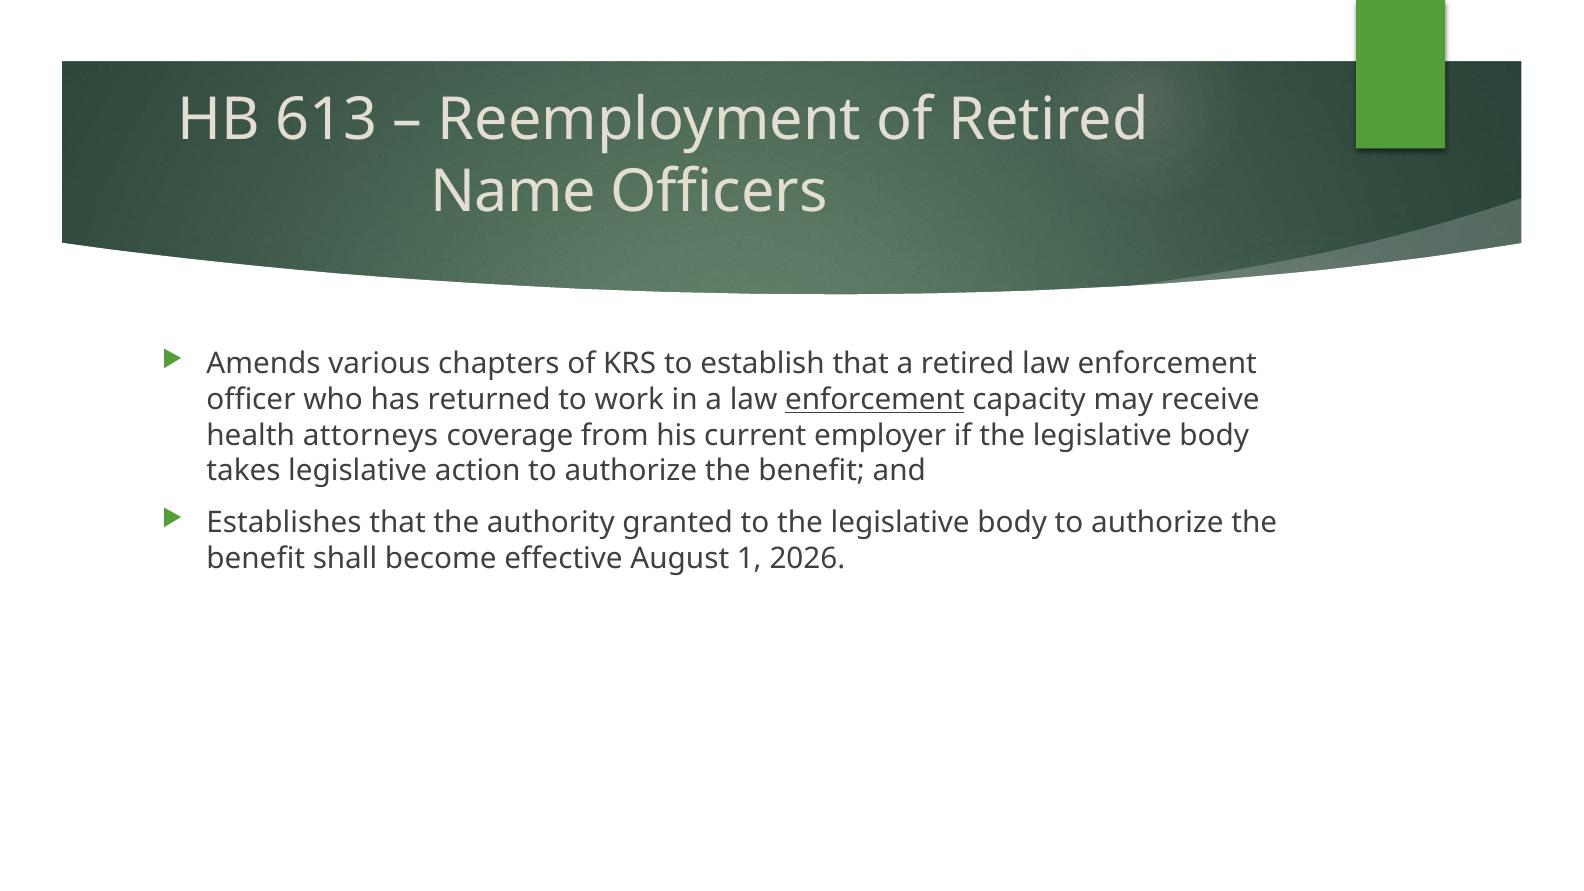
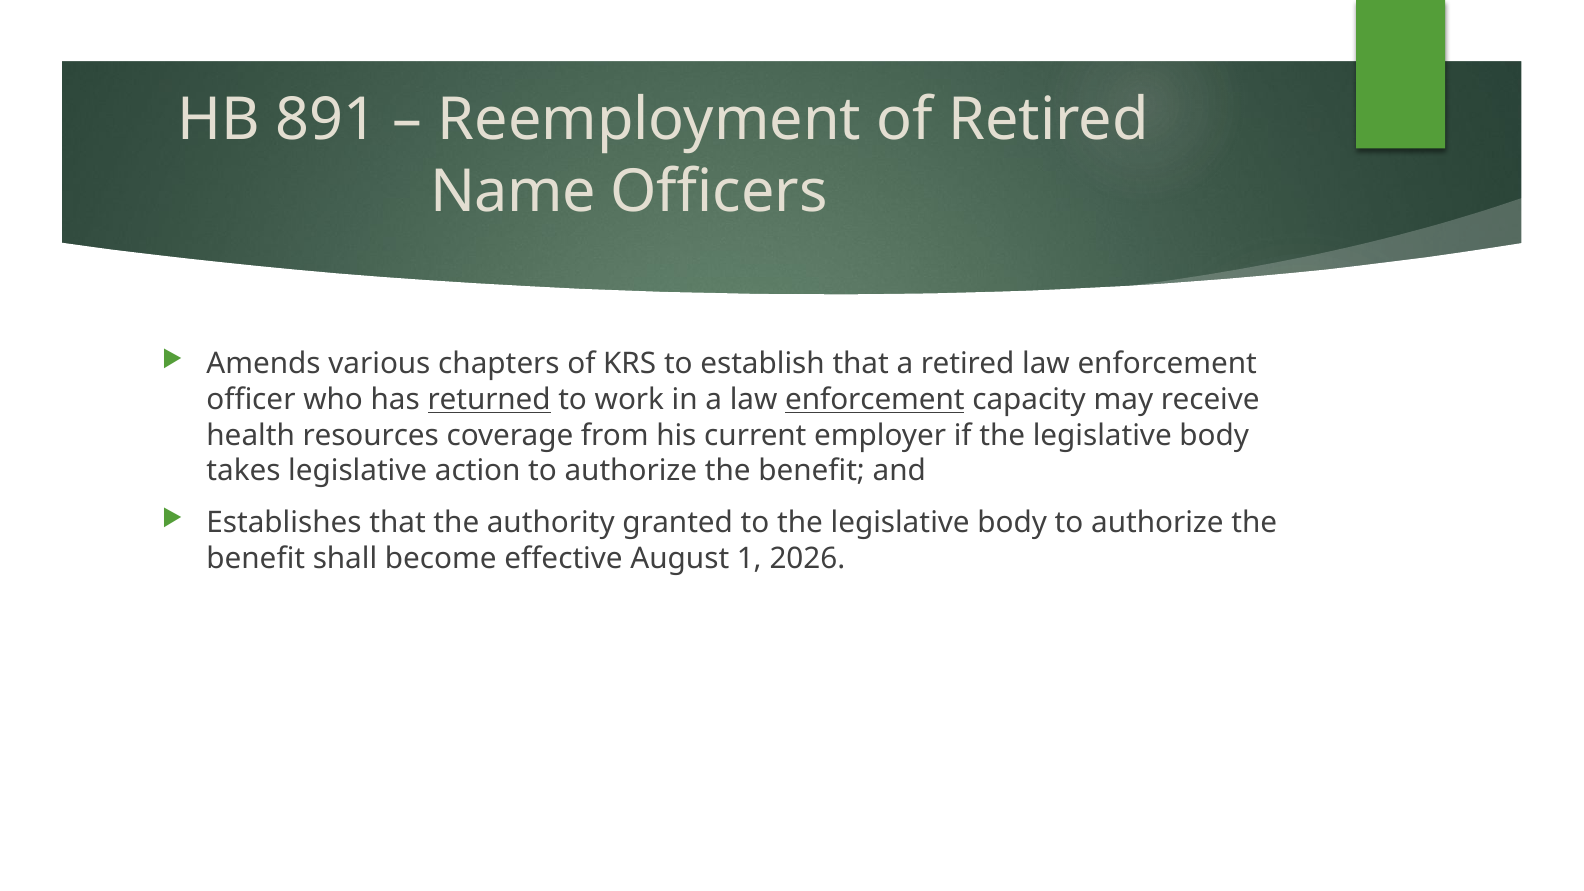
613: 613 -> 891
returned underline: none -> present
attorneys: attorneys -> resources
